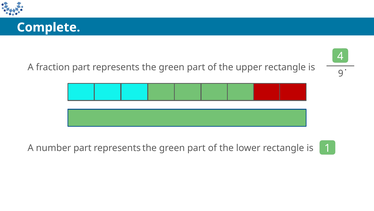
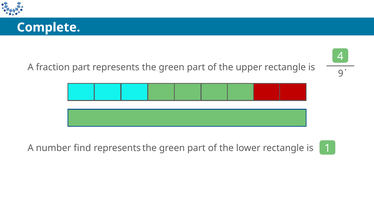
number part: part -> find
